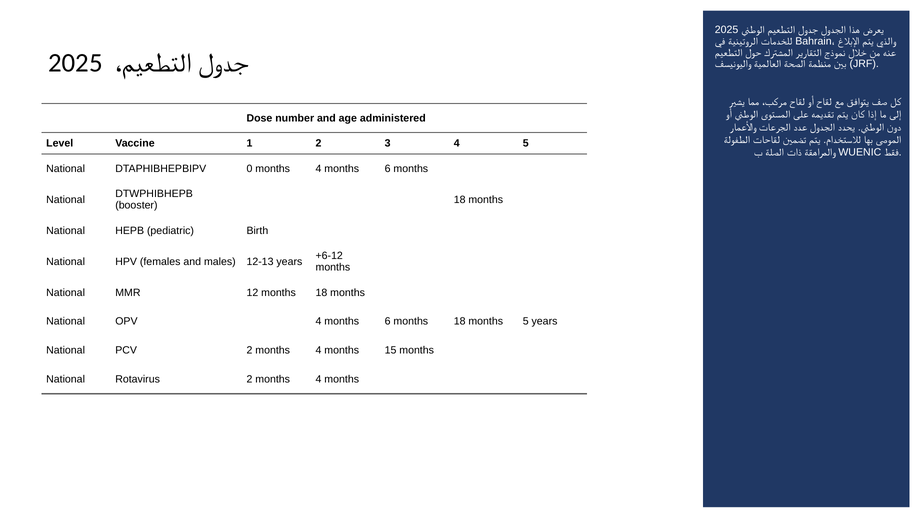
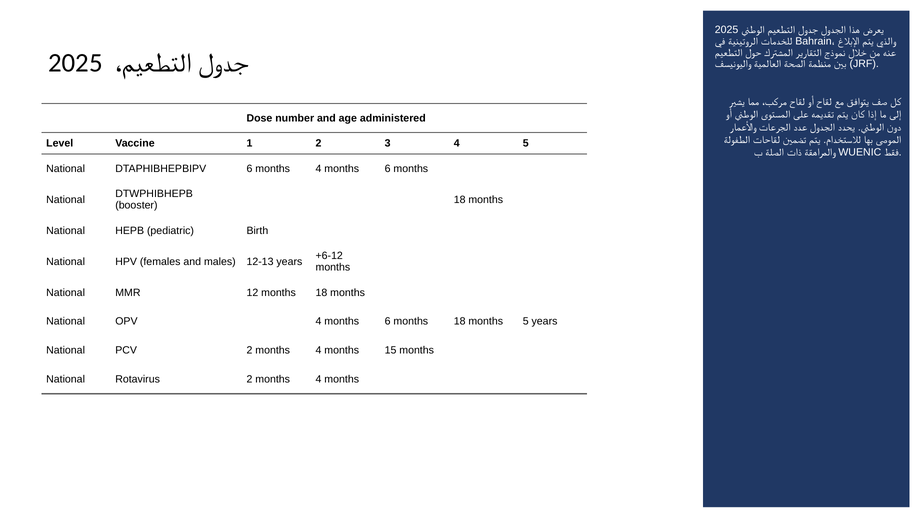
DTAPHIBHEPBIPV 0: 0 -> 6
